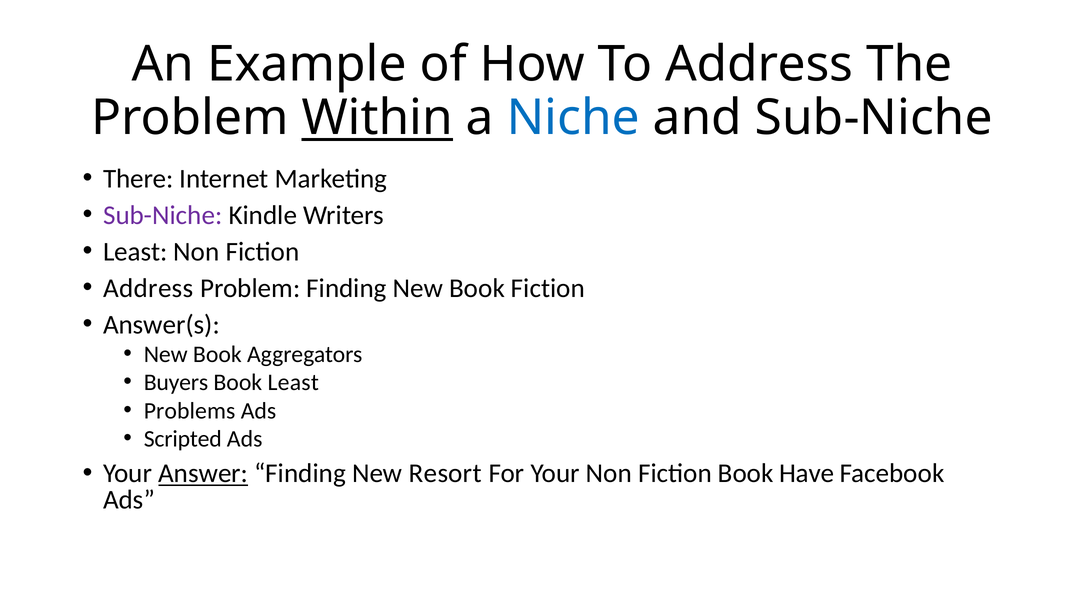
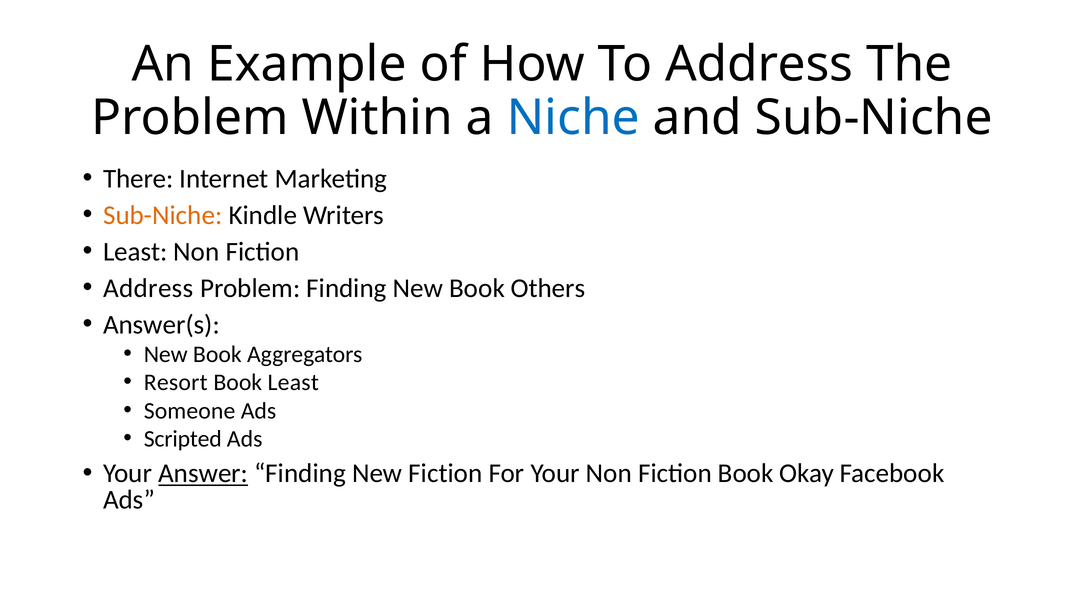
Within underline: present -> none
Sub-Niche at (163, 215) colour: purple -> orange
Book Fiction: Fiction -> Others
Buyers: Buyers -> Resort
Problems: Problems -> Someone
New Resort: Resort -> Fiction
Have: Have -> Okay
